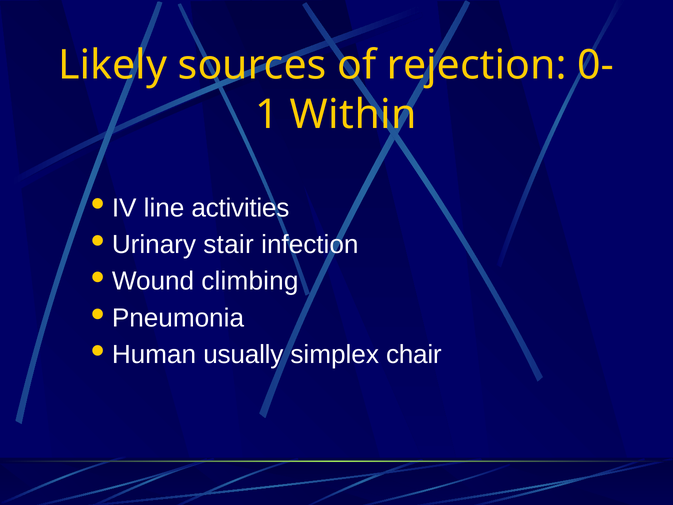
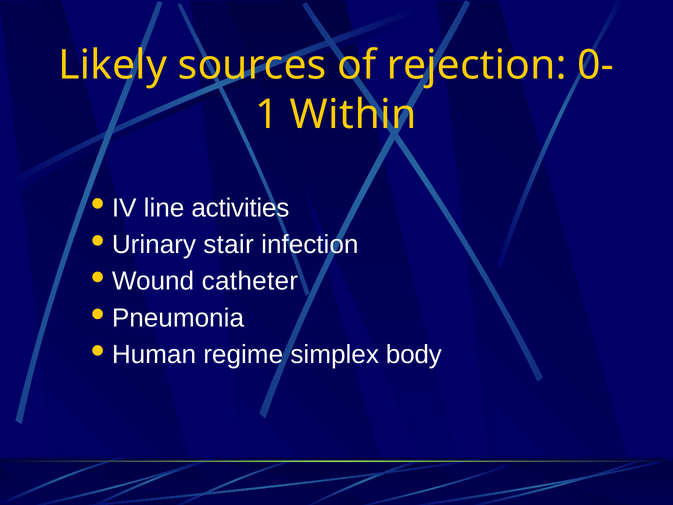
climbing: climbing -> catheter
usually: usually -> regime
chair: chair -> body
